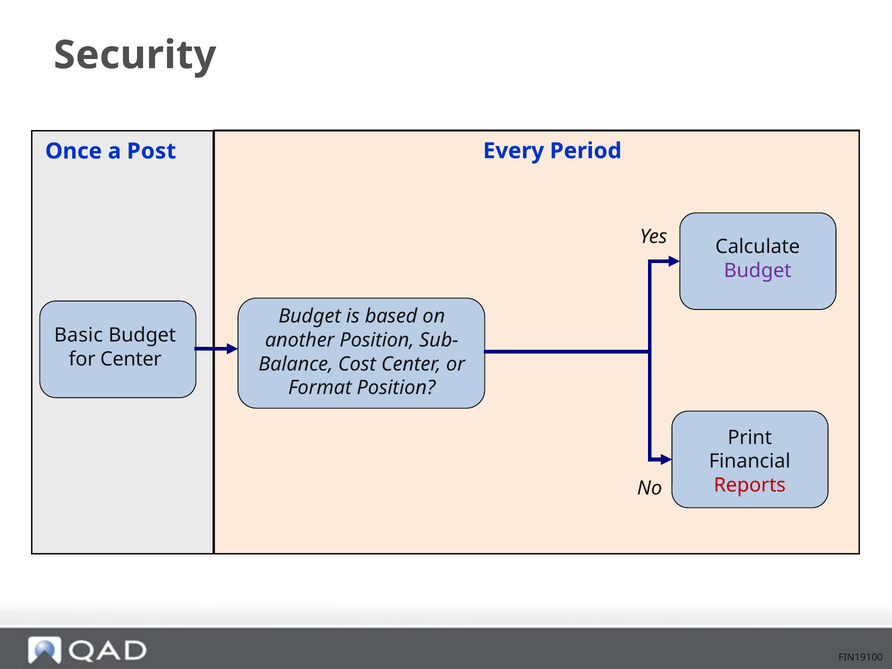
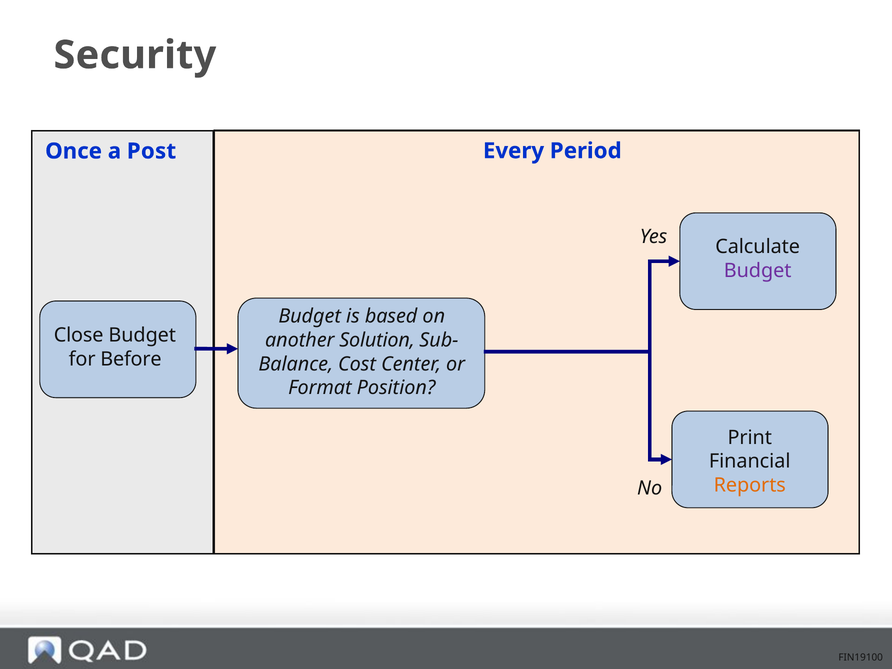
Basic: Basic -> Close
another Position: Position -> Solution
for Center: Center -> Before
Reports colour: red -> orange
